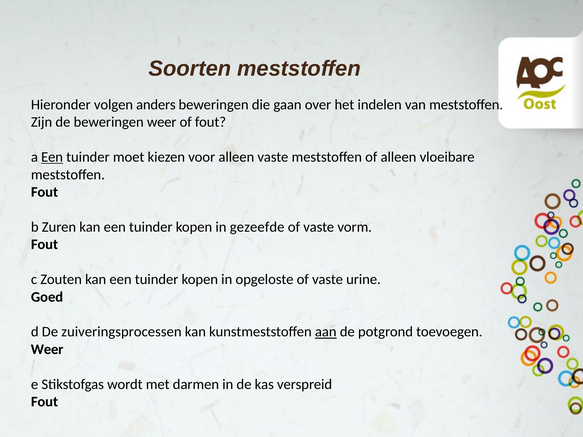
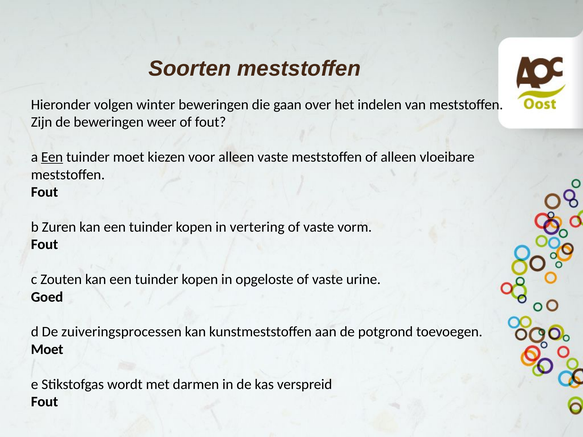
anders: anders -> winter
gezeefde: gezeefde -> vertering
aan underline: present -> none
Weer at (47, 350): Weer -> Moet
